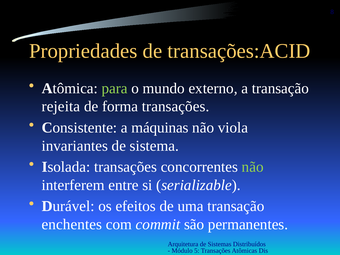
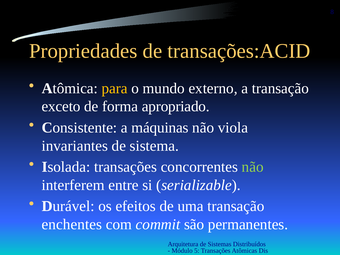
para colour: light green -> yellow
rejeita: rejeita -> exceto
forma transações: transações -> apropriado
